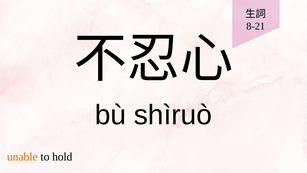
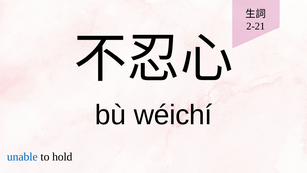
8-21: 8-21 -> 2-21
shìruò: shìruò -> wéichí
unable colour: orange -> blue
